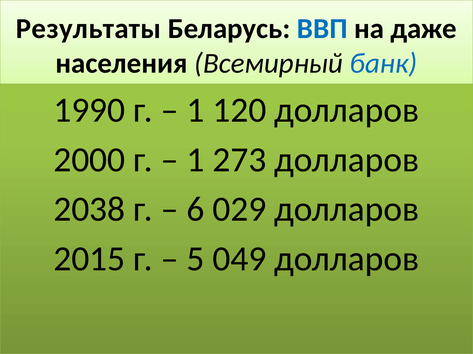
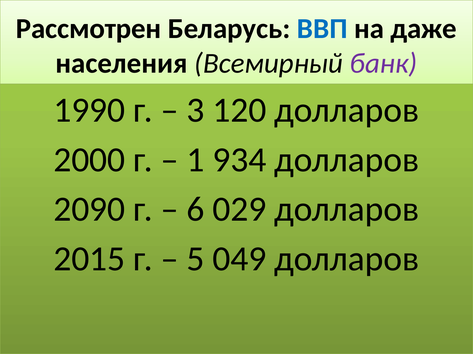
Результаты: Результаты -> Рассмотрен
банк colour: blue -> purple
1 at (195, 110): 1 -> 3
273: 273 -> 934
2038: 2038 -> 2090
